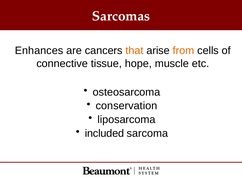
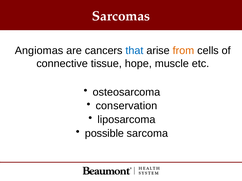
Enhances: Enhances -> Angiomas
that colour: orange -> blue
included: included -> possible
